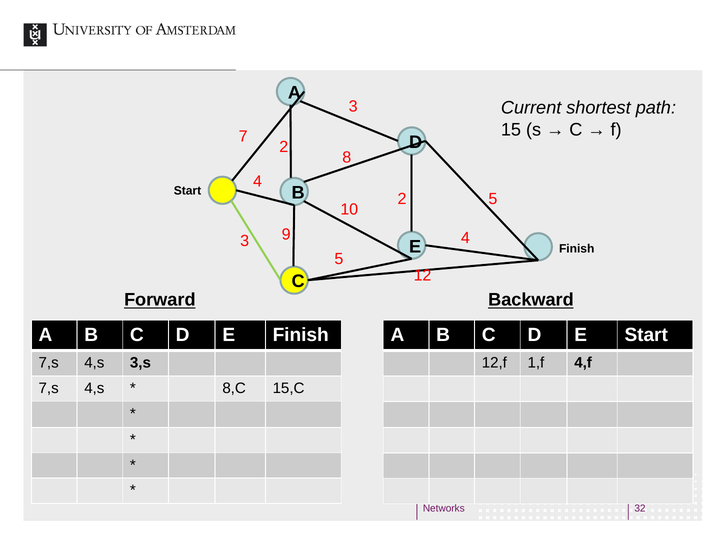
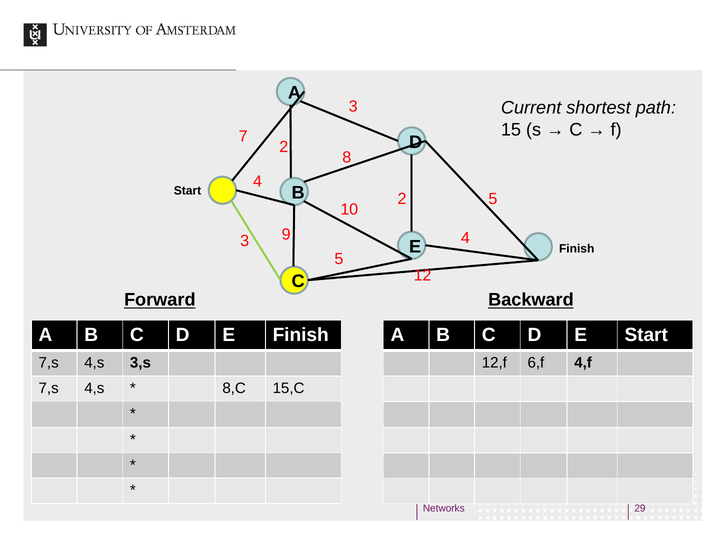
1,f: 1,f -> 6,f
32: 32 -> 29
